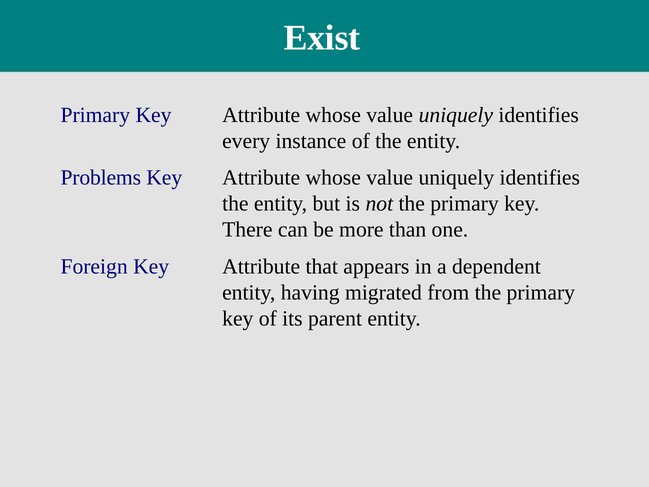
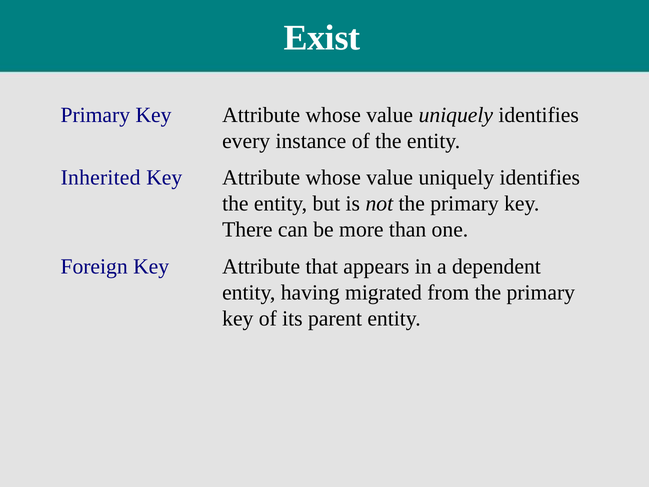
Problems: Problems -> Inherited
